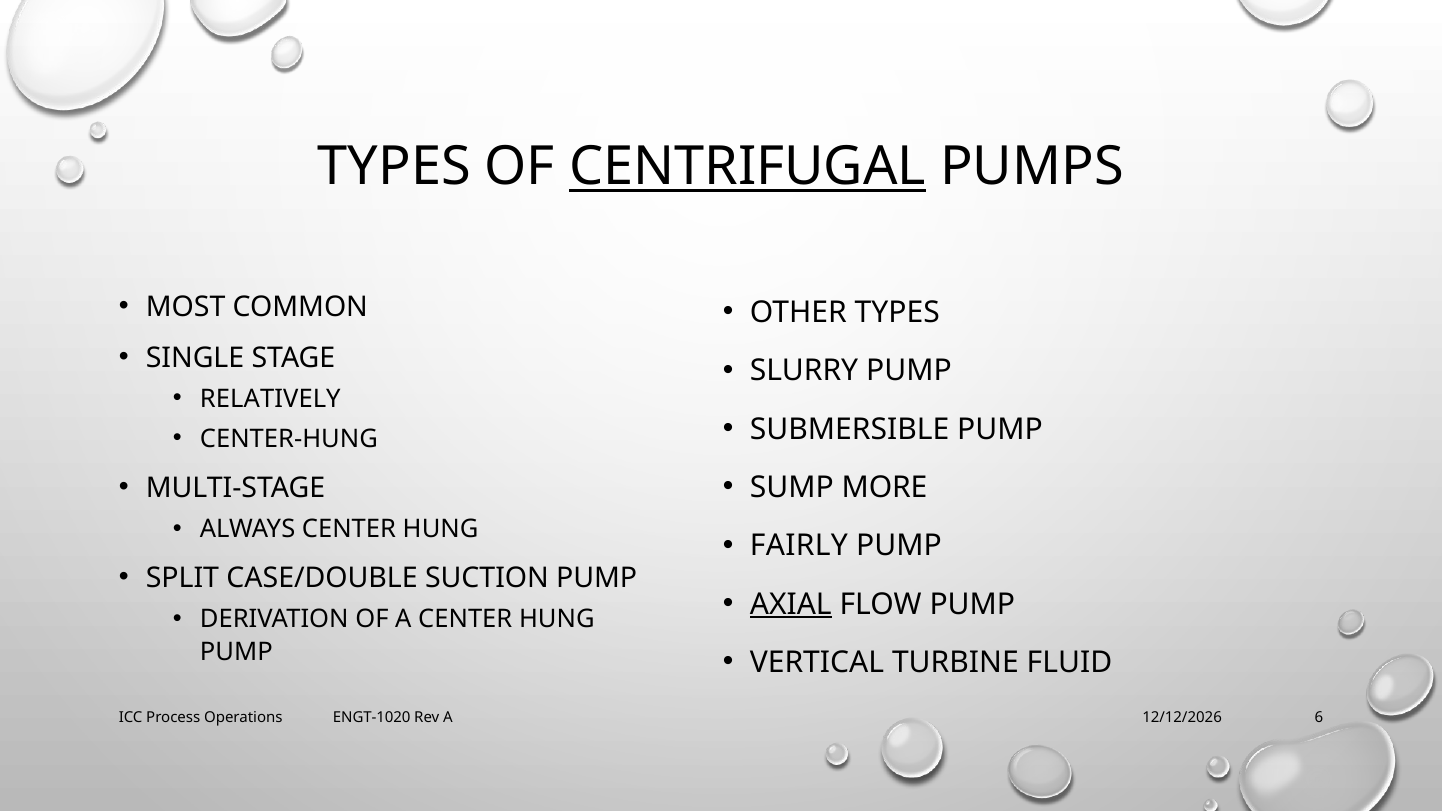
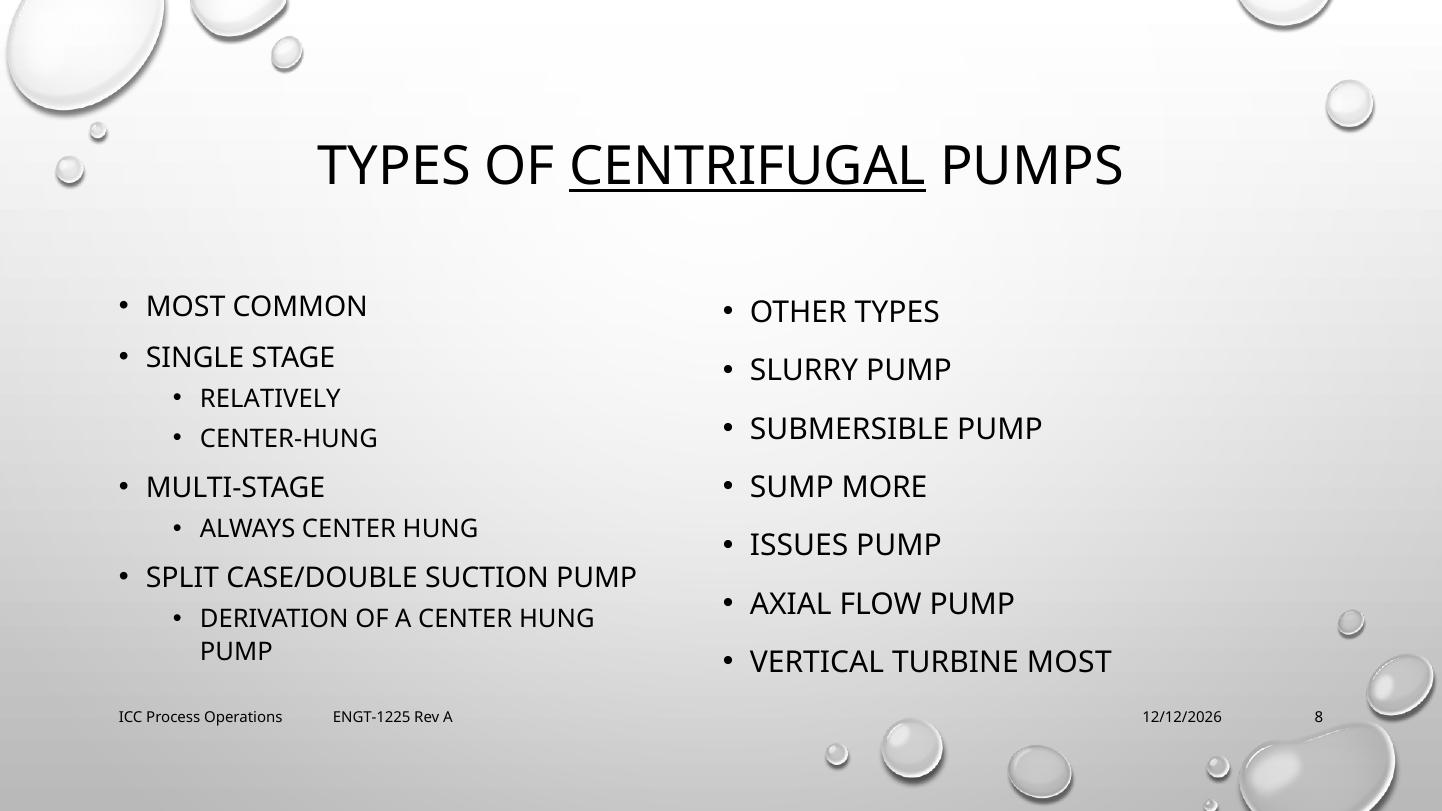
FAIRLY: FAIRLY -> ISSUES
AXIAL underline: present -> none
TURBINE FLUID: FLUID -> MOST
ENGT-1020: ENGT-1020 -> ENGT-1225
6: 6 -> 8
